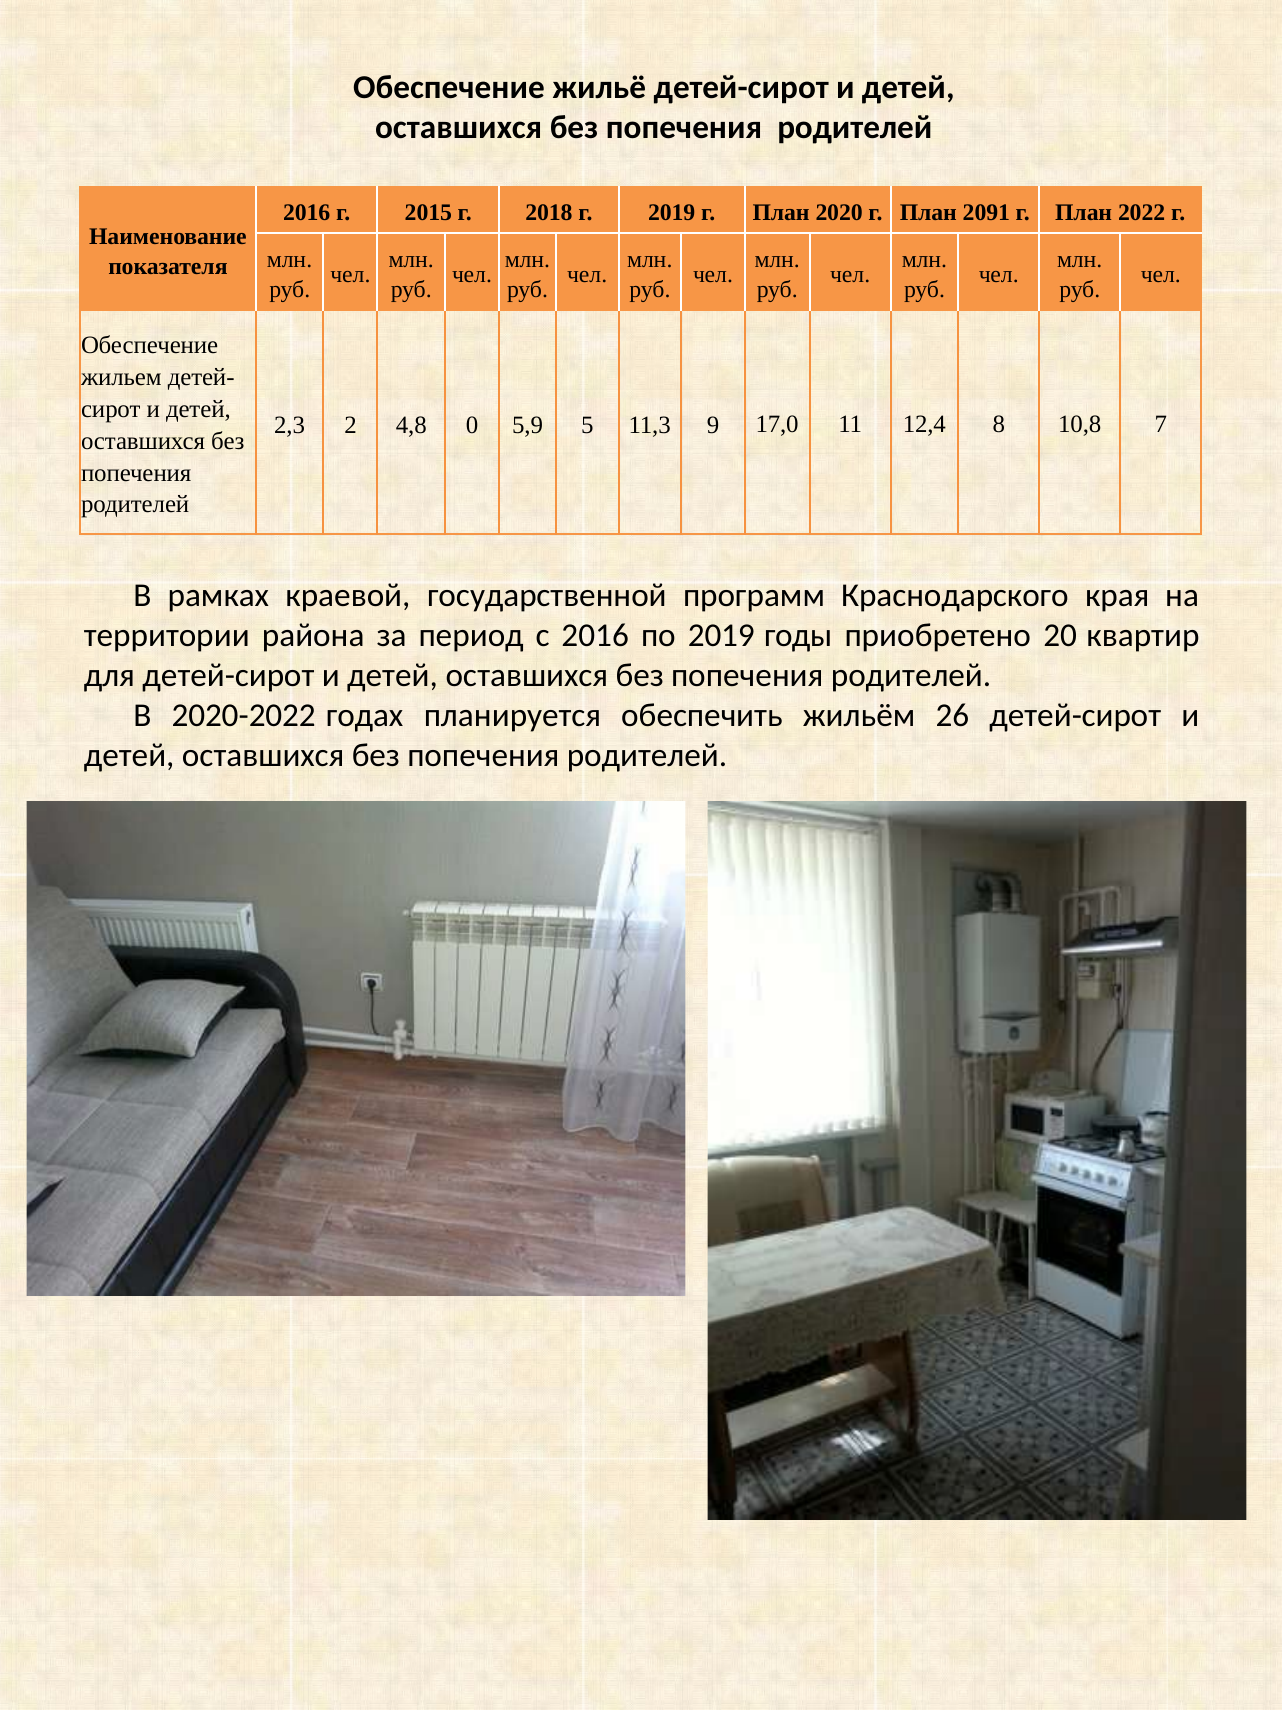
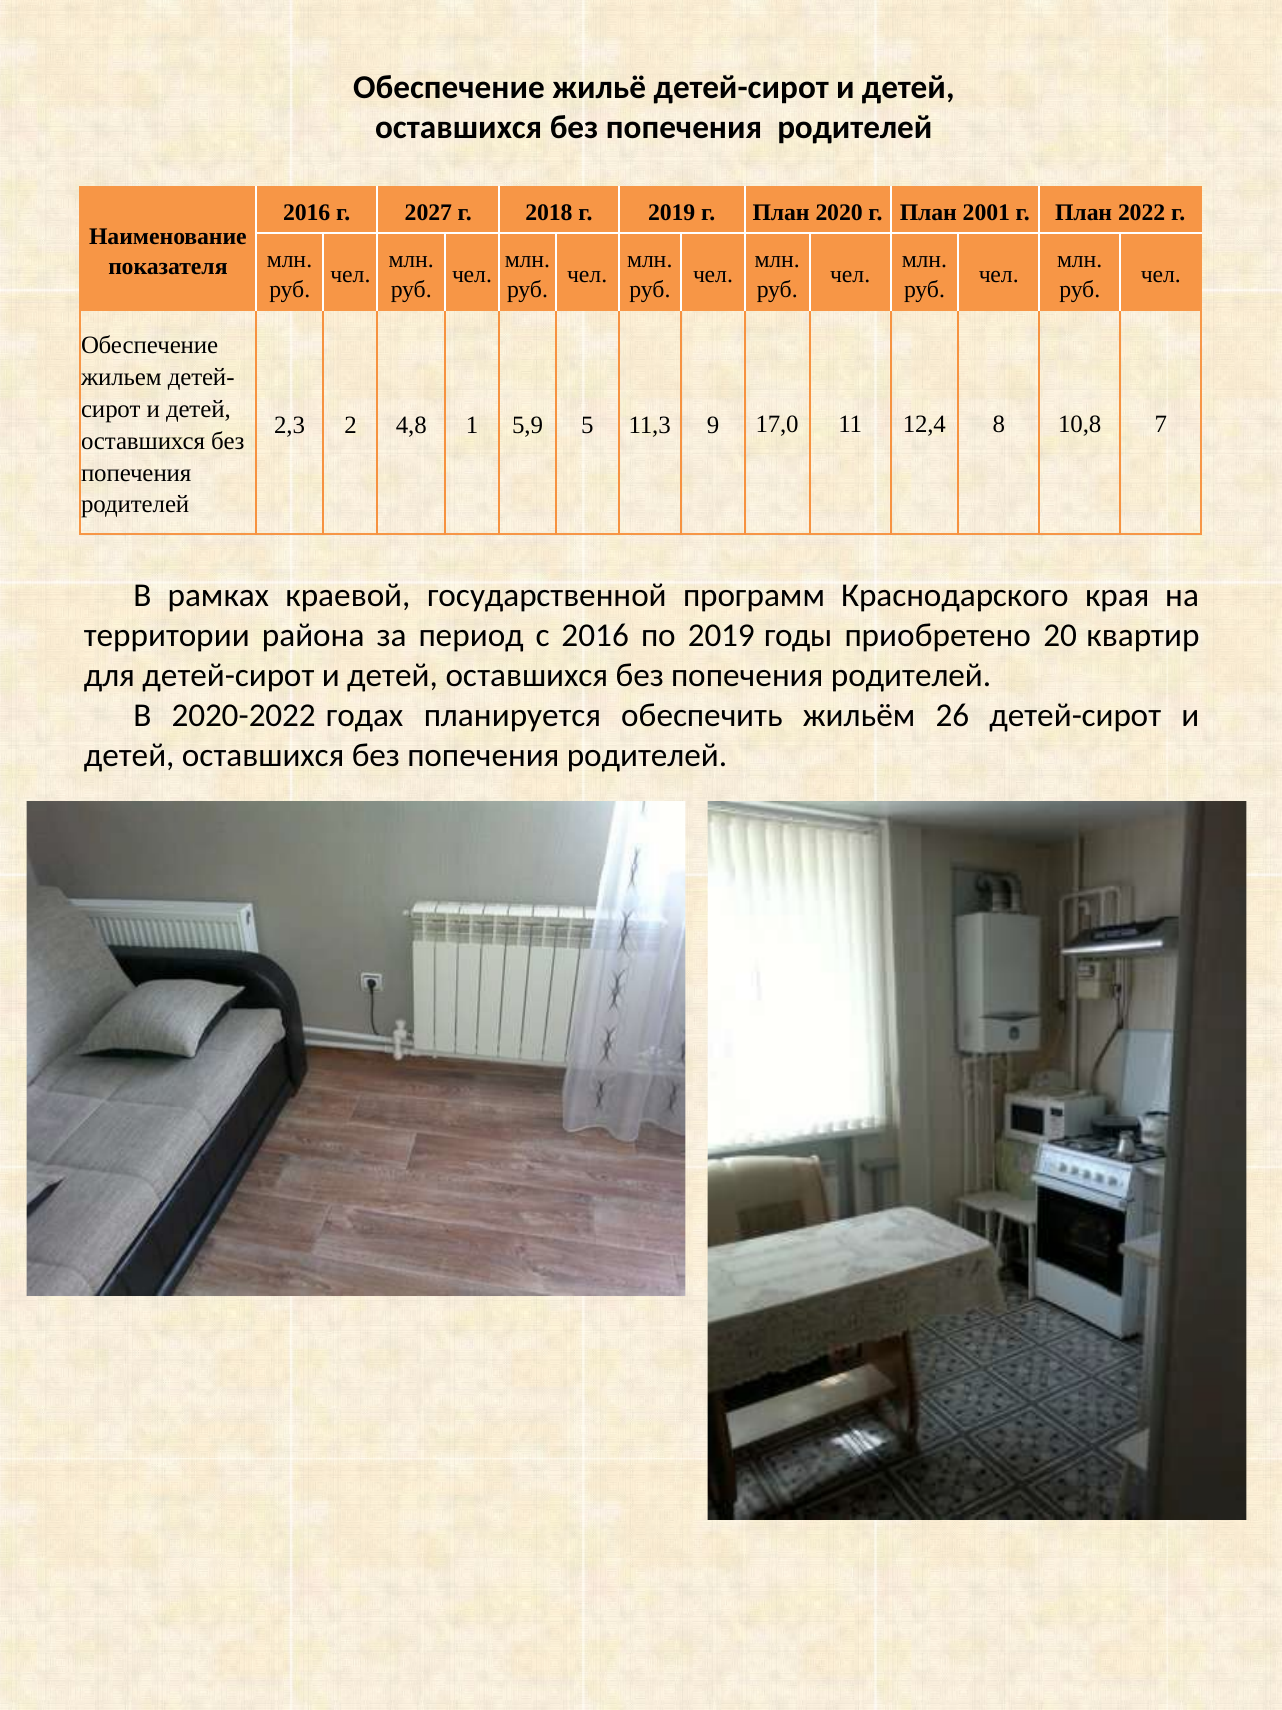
2015: 2015 -> 2027
2091: 2091 -> 2001
0: 0 -> 1
